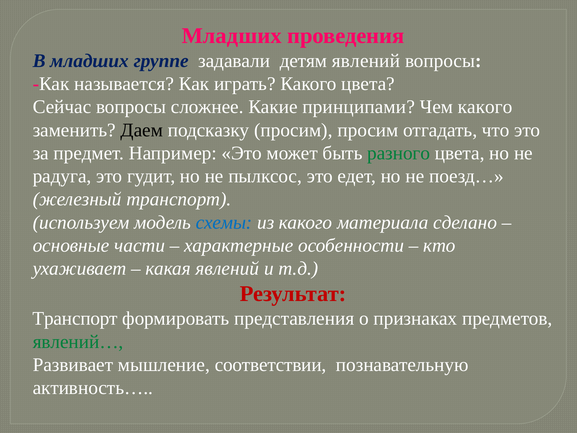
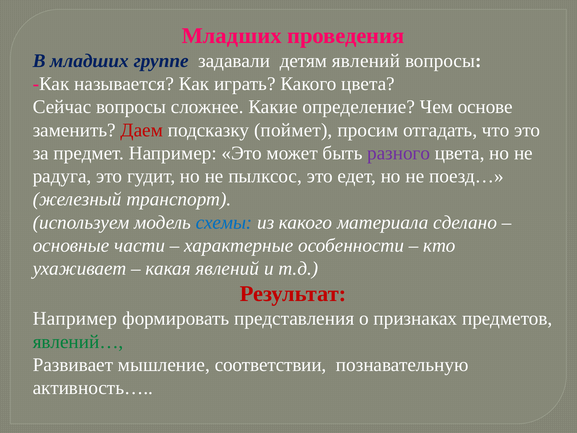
принципами: принципами -> определение
Чем какого: какого -> основе
Даем colour: black -> red
подсказку просим: просим -> поймет
разного colour: green -> purple
Транспорт at (75, 318): Транспорт -> Например
